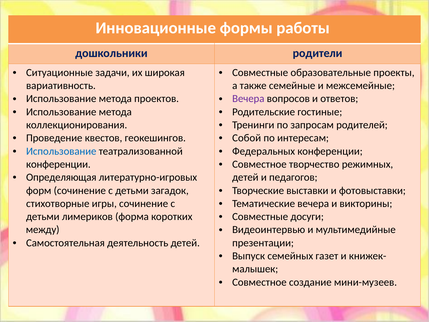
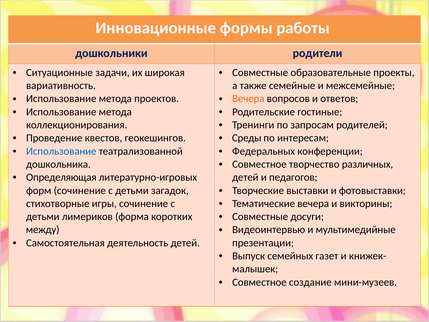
Вечера at (248, 99) colour: purple -> orange
Собой: Собой -> Среды
режимных: режимных -> различных
конференции at (58, 164): конференции -> дошкольника
